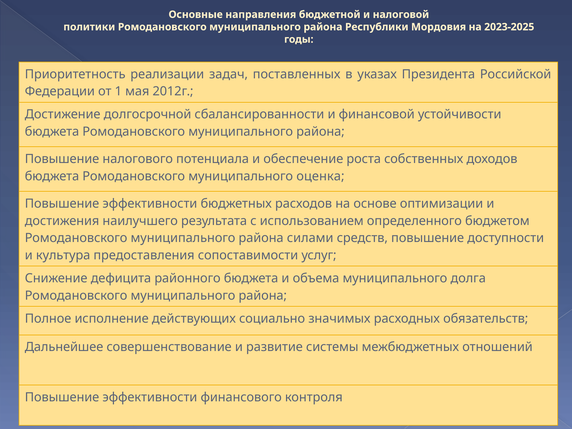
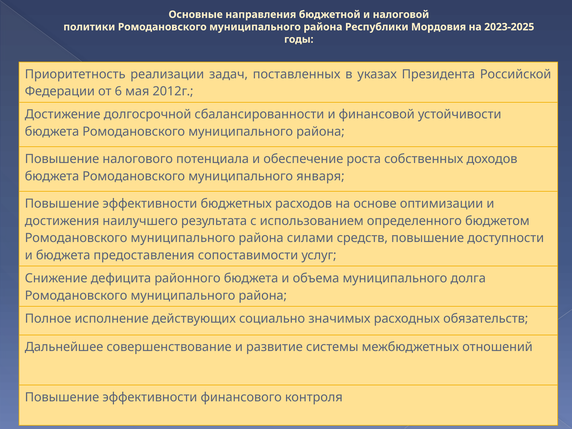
1: 1 -> 6
оценка: оценка -> января
и культура: культура -> бюджета
